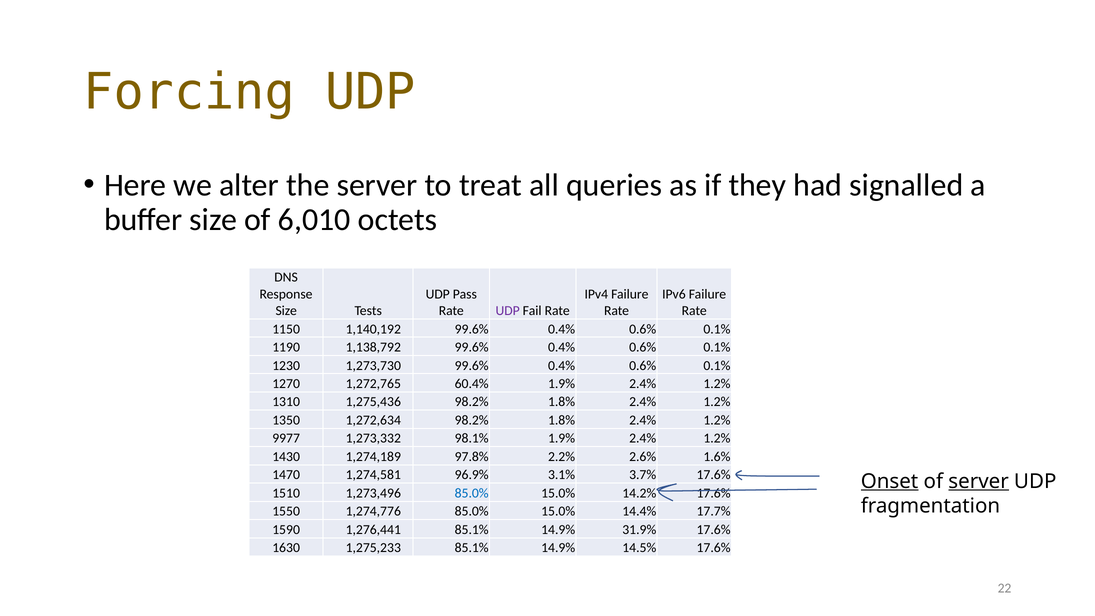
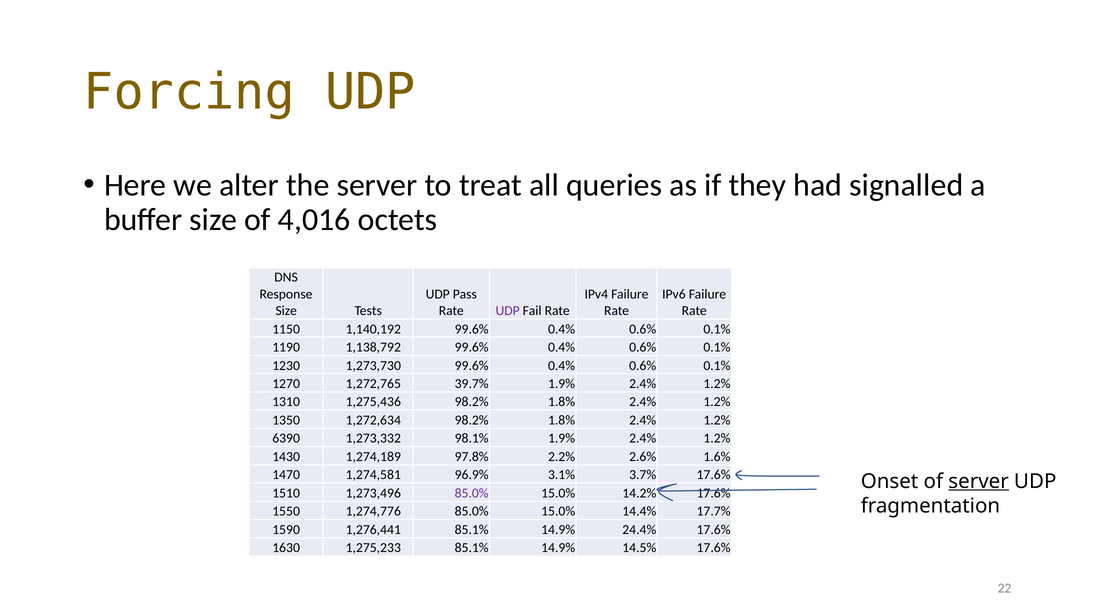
6,010: 6,010 -> 4,016
60.4%: 60.4% -> 39.7%
9977: 9977 -> 6390
Onset underline: present -> none
85.0% at (472, 493) colour: blue -> purple
31.9%: 31.9% -> 24.4%
